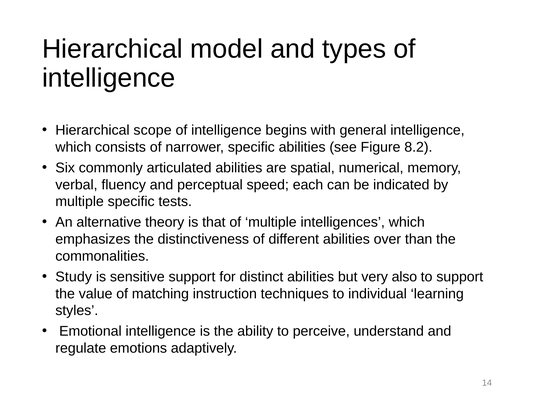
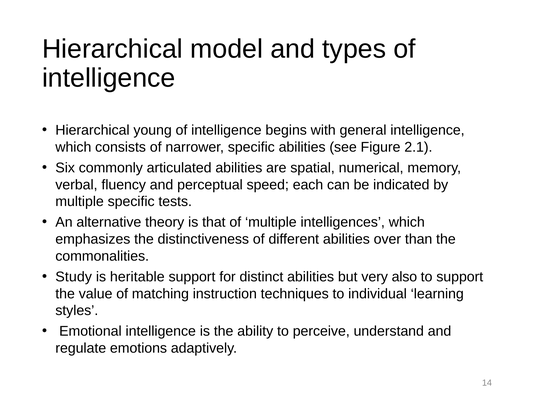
scope: scope -> young
8.2: 8.2 -> 2.1
sensitive: sensitive -> heritable
